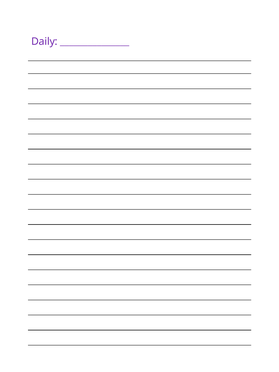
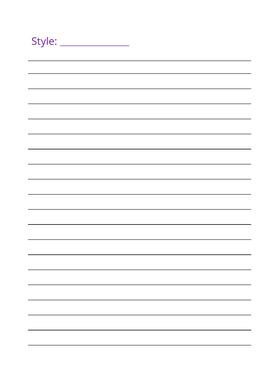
Daily: Daily -> Style
